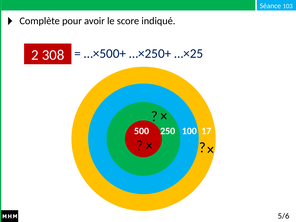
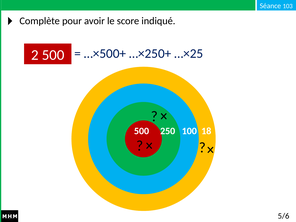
2 308: 308 -> 500
17: 17 -> 18
